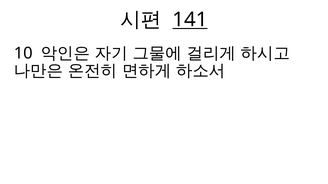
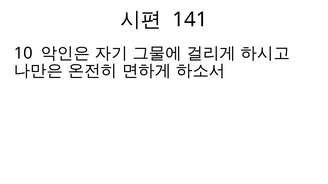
141 underline: present -> none
